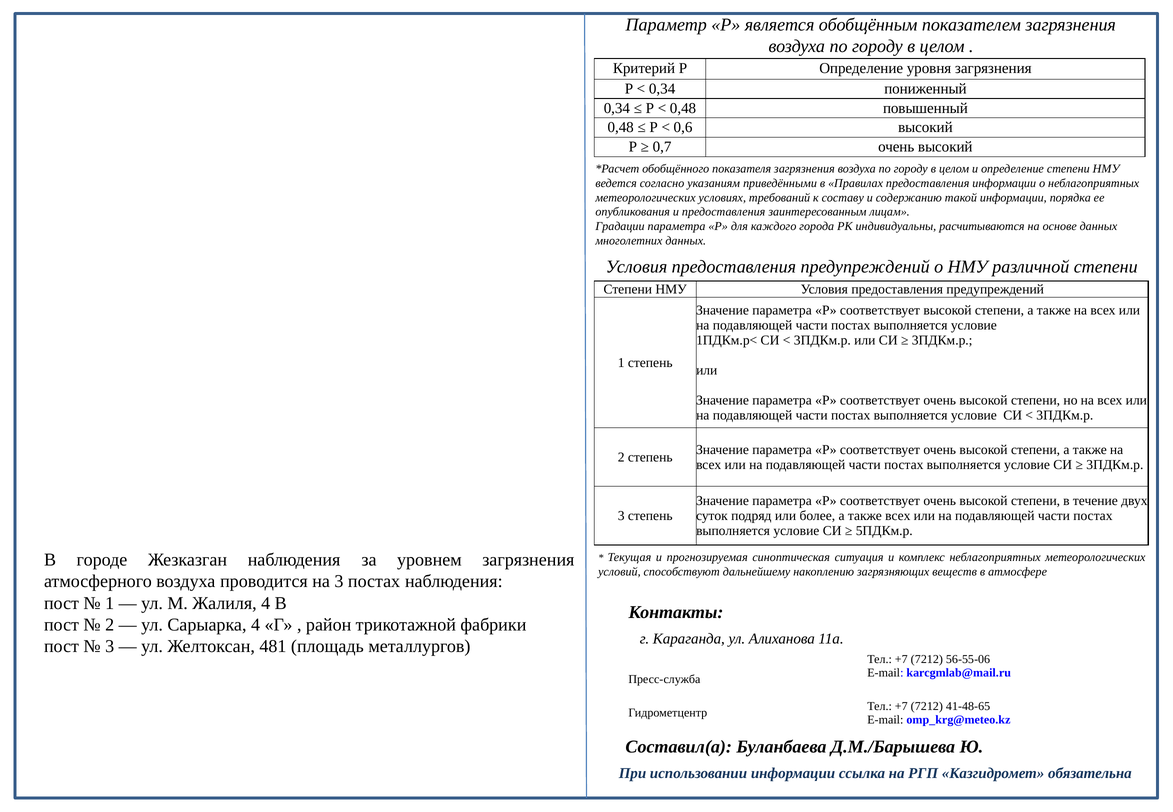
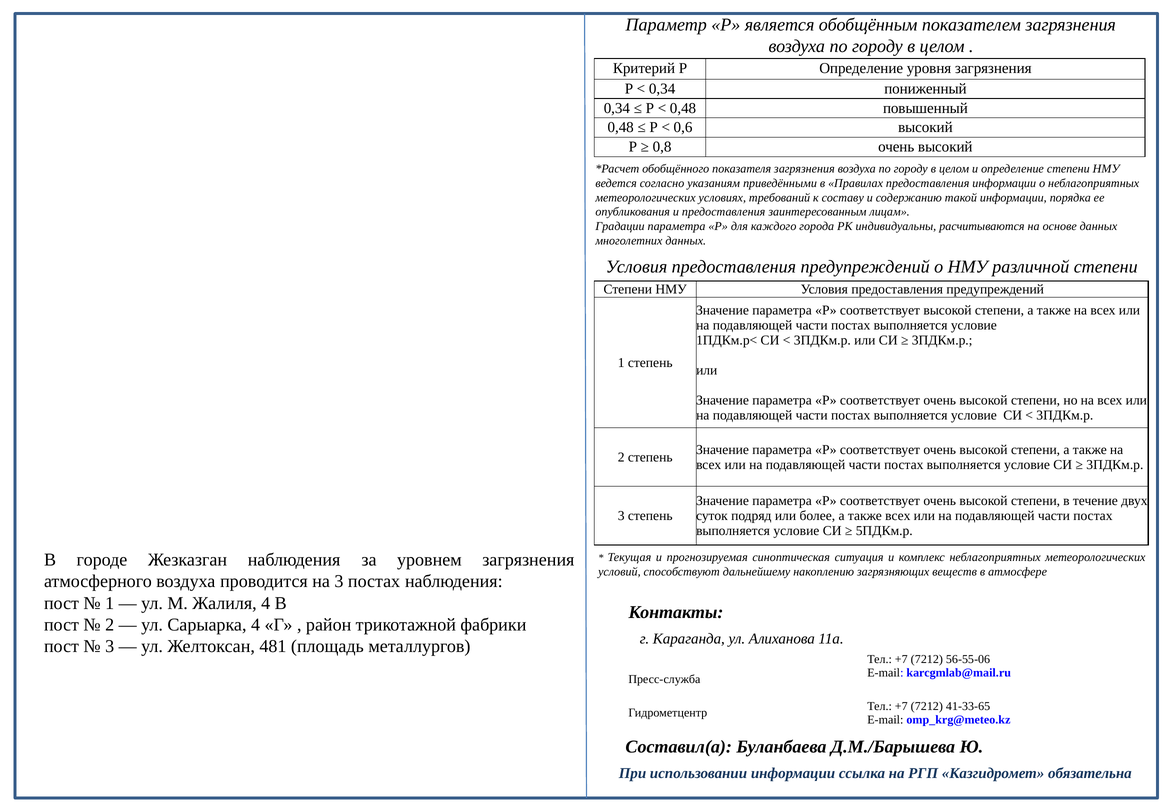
0,7: 0,7 -> 0,8
41-48-65: 41-48-65 -> 41-33-65
